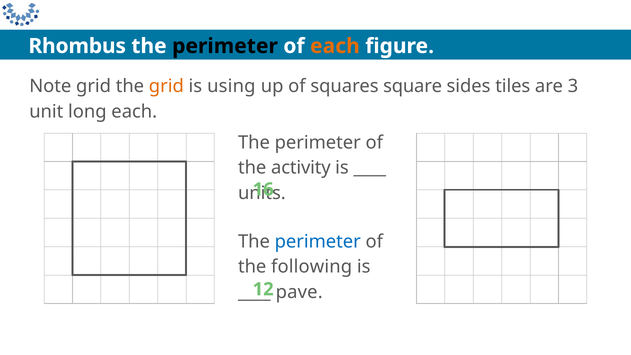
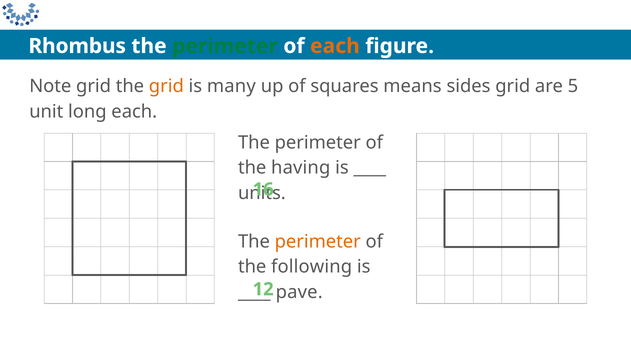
perimeter at (225, 46) colour: black -> green
using: using -> many
square: square -> means
sides tiles: tiles -> grid
3: 3 -> 5
activity: activity -> having
perimeter at (318, 241) colour: blue -> orange
